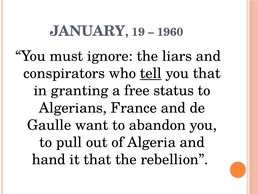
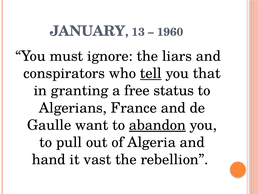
19: 19 -> 13
abandon underline: none -> present
it that: that -> vast
